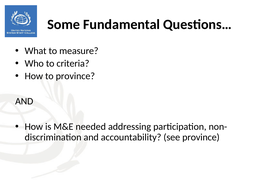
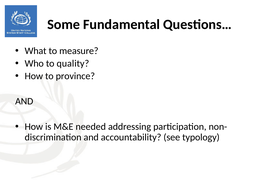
criteria: criteria -> quality
see province: province -> typology
